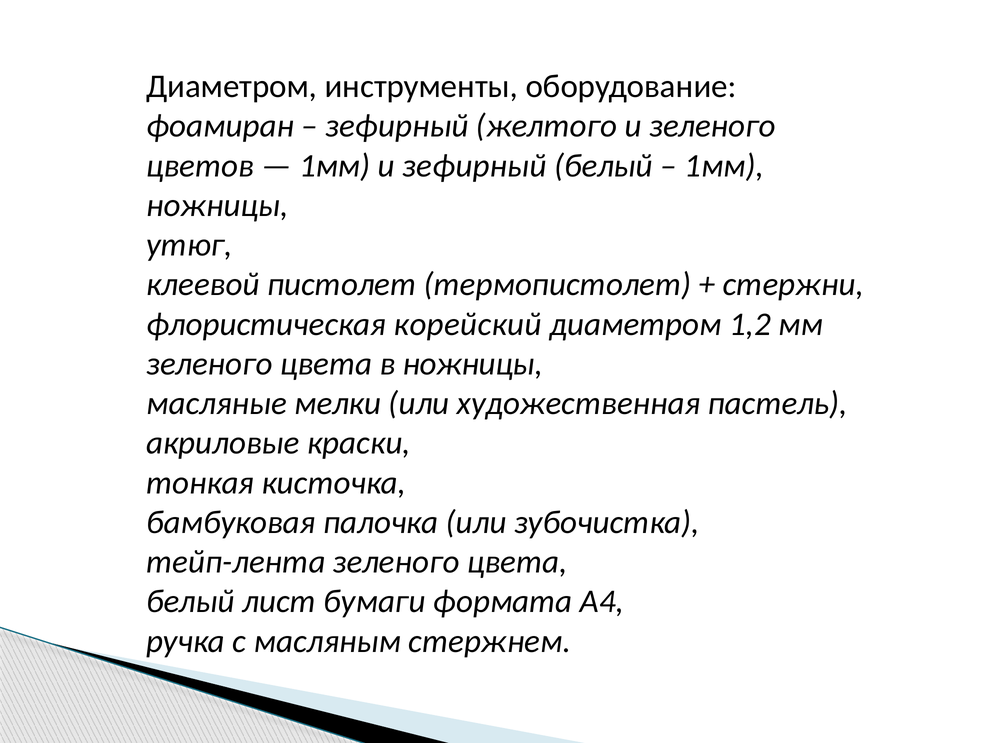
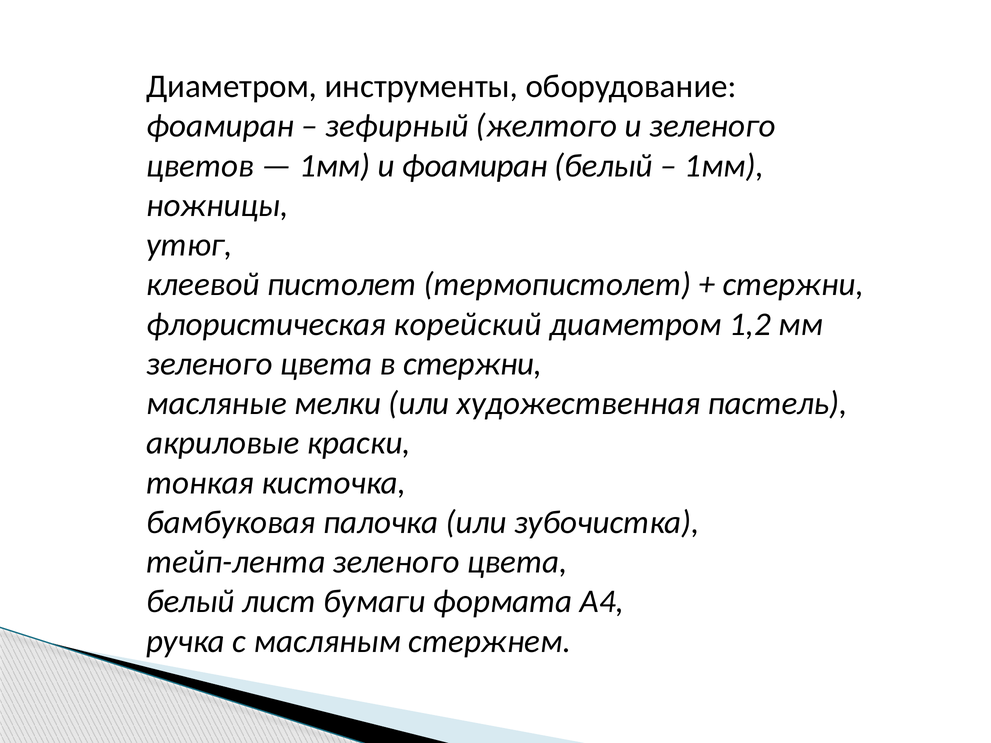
и зефирный: зефирный -> фоамиран
в ножницы: ножницы -> стержни
